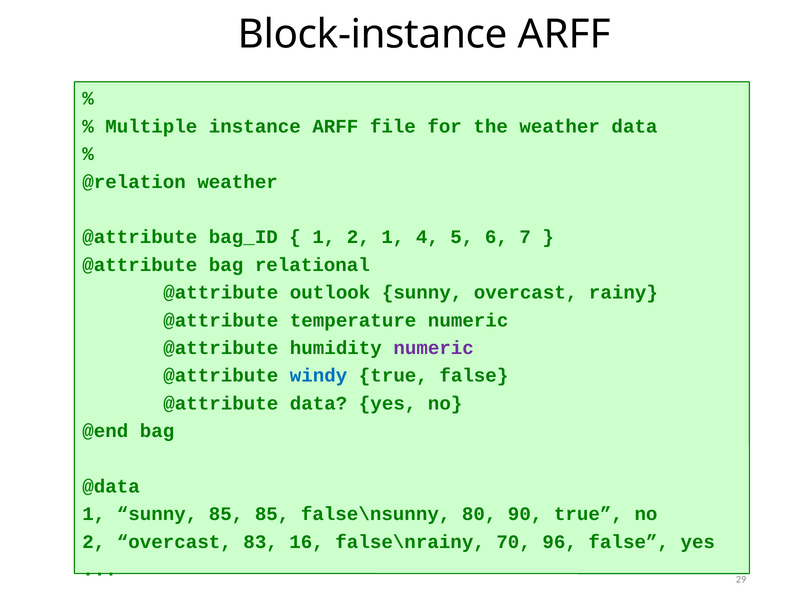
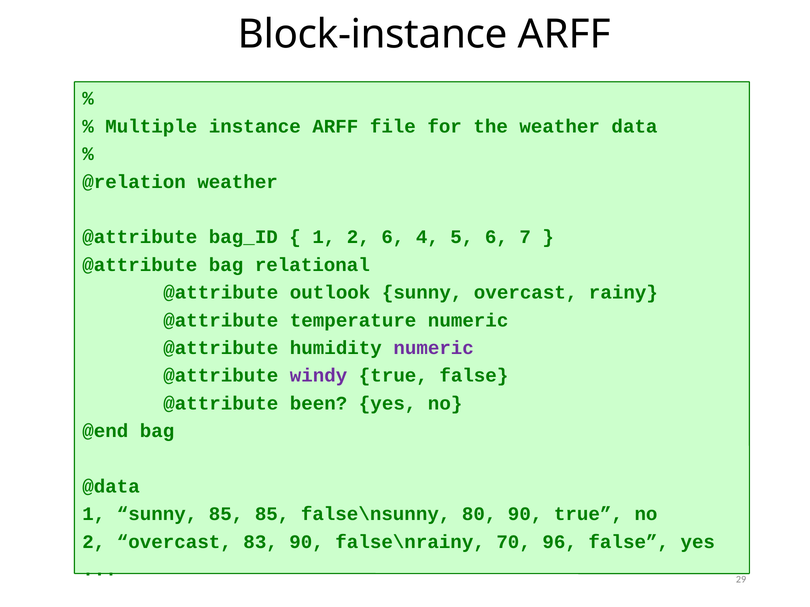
2 1: 1 -> 6
windy colour: blue -> purple
@attribute data: data -> been
83 16: 16 -> 90
